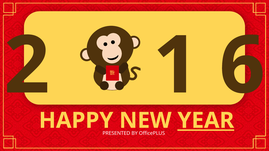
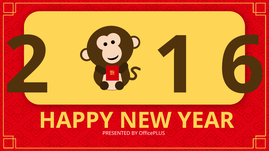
YEAR underline: present -> none
